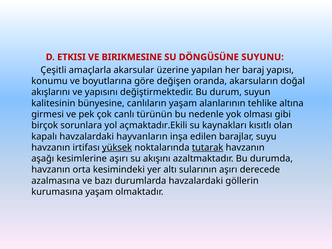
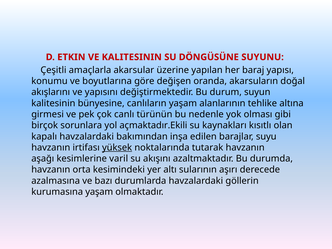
ETKISI: ETKISI -> ETKIN
VE BIRIKMESINE: BIRIKMESINE -> KALITESININ
hayvanların: hayvanların -> bakımından
tutarak underline: present -> none
kesimlerine aşırı: aşırı -> varil
